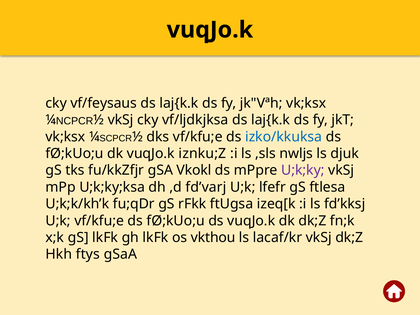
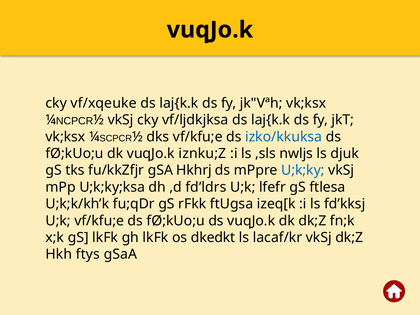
vf/feysaus: vf/feysaus -> vf/xqeuke
Vkokl: Vkokl -> Hkhrj
U;k;ky colour: purple -> blue
fd’varj: fd’varj -> fd’ldrs
vkthou: vkthou -> dkedkt
